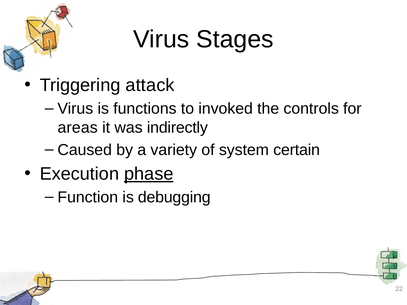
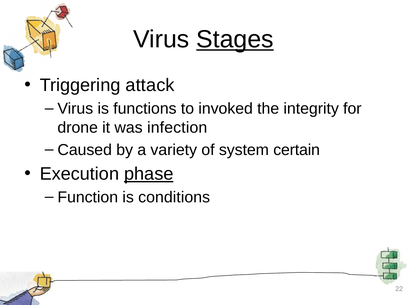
Stages underline: none -> present
controls: controls -> integrity
areas: areas -> drone
indirectly: indirectly -> infection
debugging: debugging -> conditions
